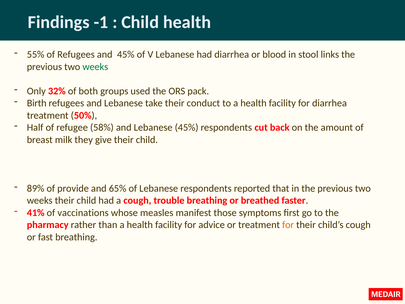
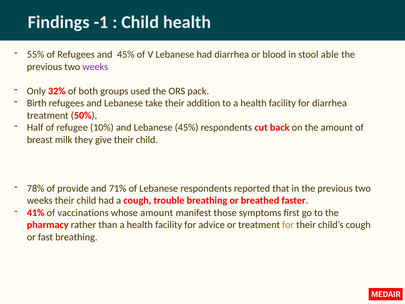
links: links -> able
weeks at (95, 67) colour: green -> purple
conduct: conduct -> addition
58%: 58% -> 10%
89%: 89% -> 78%
65%: 65% -> 71%
whose measles: measles -> amount
